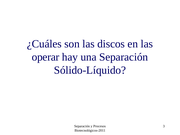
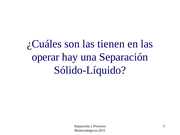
discos: discos -> tienen
